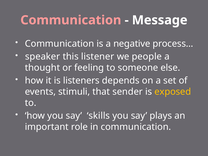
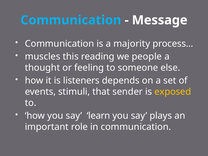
Communication at (71, 20) colour: pink -> light blue
negative: negative -> majority
speaker: speaker -> muscles
listener: listener -> reading
skills: skills -> learn
